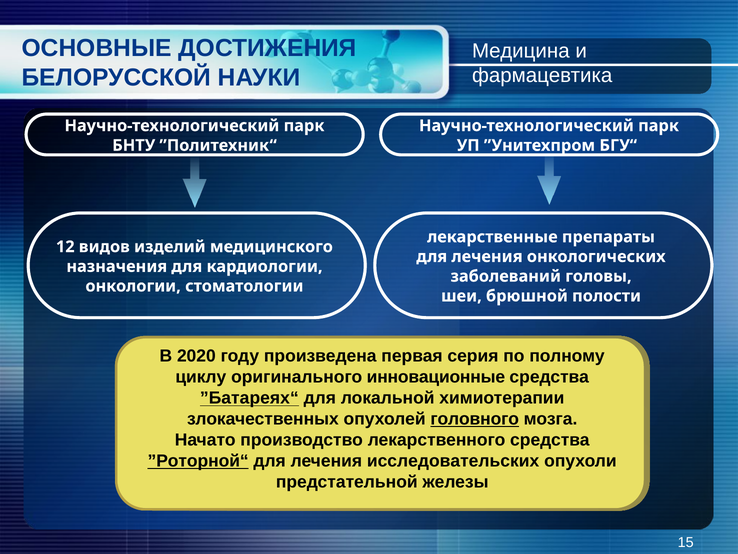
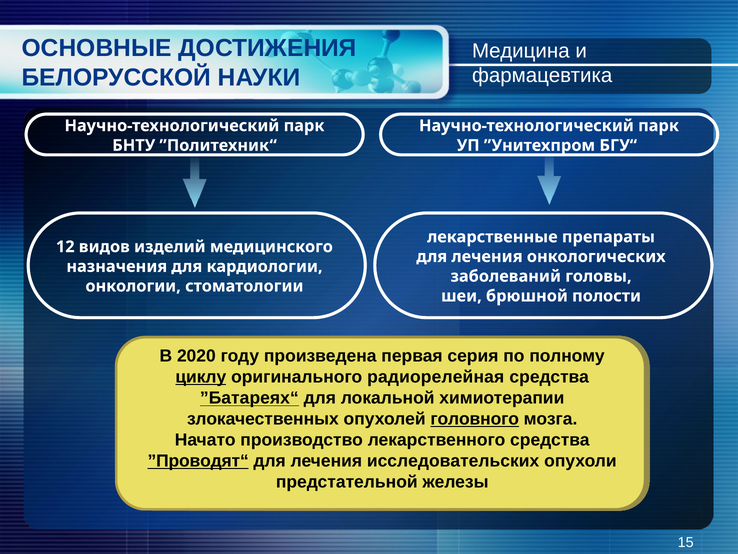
циклу underline: none -> present
инновационные: инновационные -> радиорелейная
”Роторной“: ”Роторной“ -> ”Проводят“
